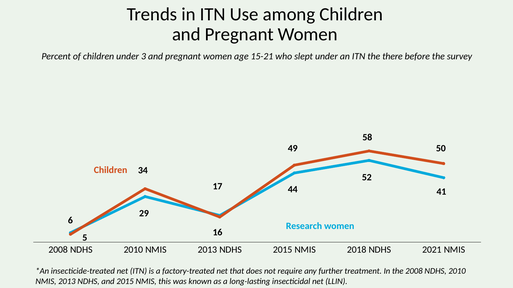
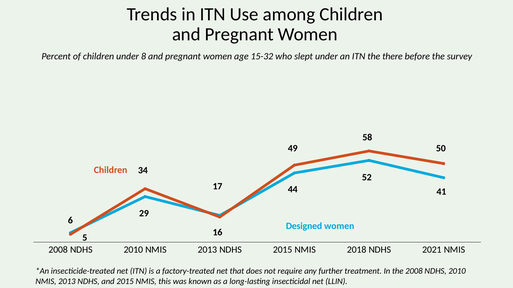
3: 3 -> 8
15-21: 15-21 -> 15-32
Research: Research -> Designed
